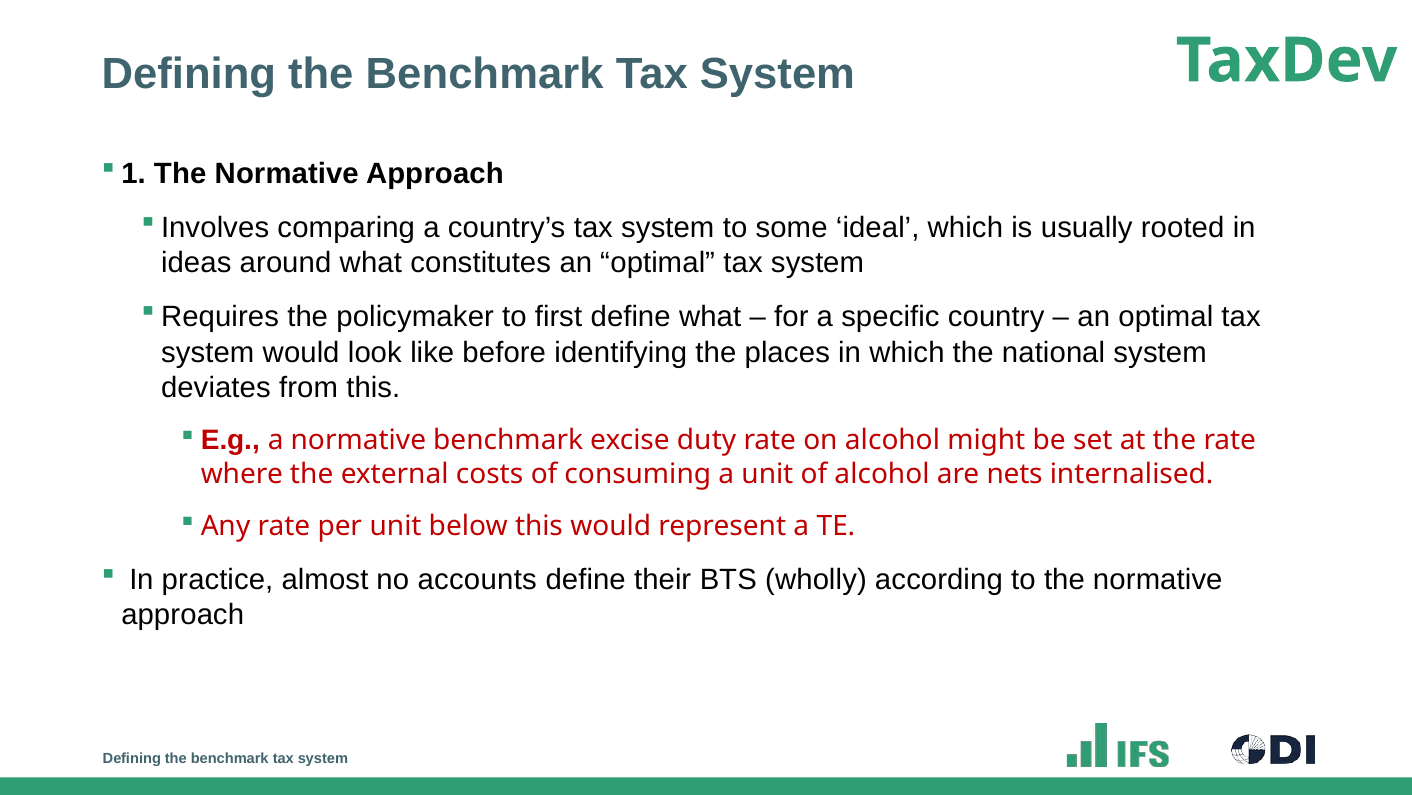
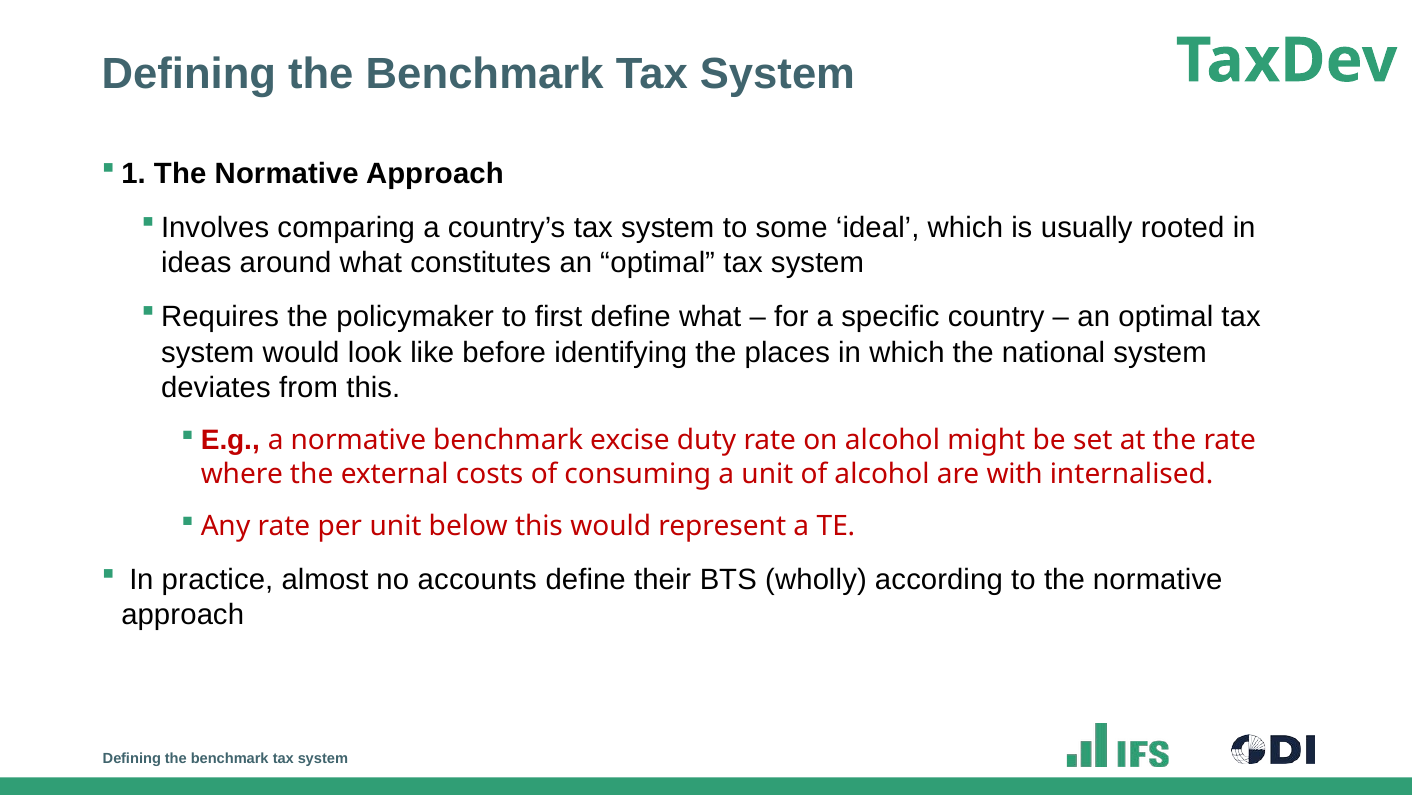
nets: nets -> with
